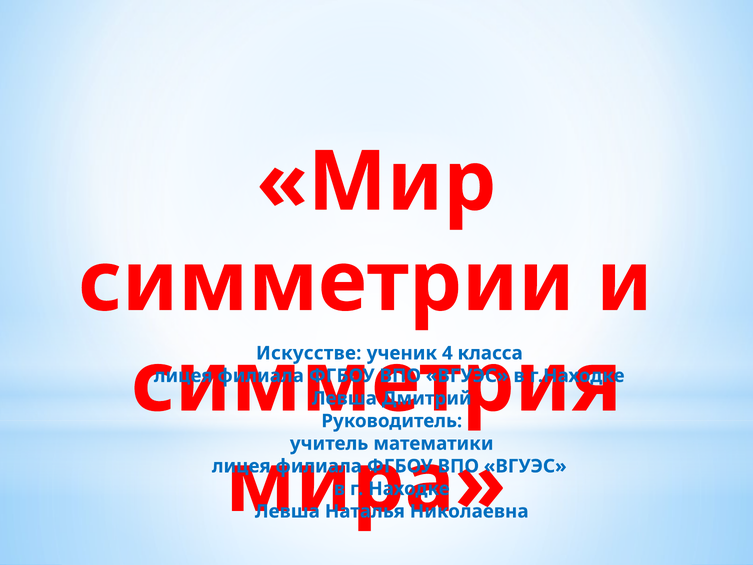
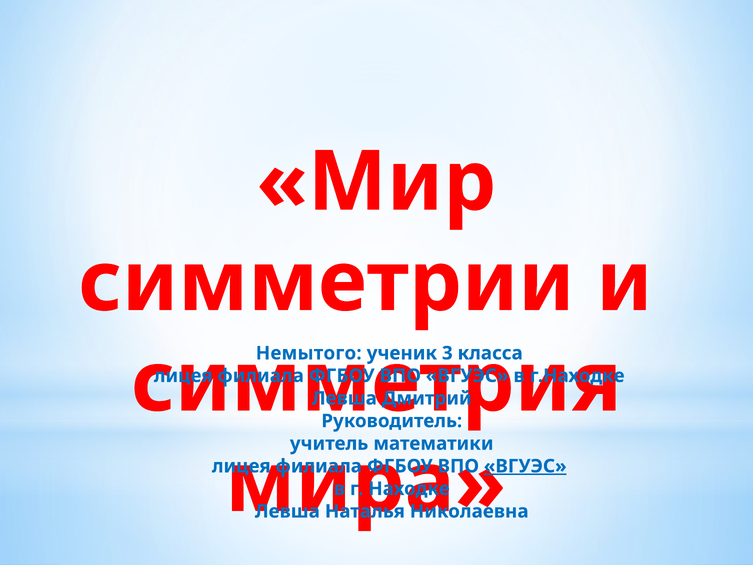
Искусстве: Искусстве -> Немытого
4: 4 -> 3
ВГУЭС at (525, 466) underline: none -> present
